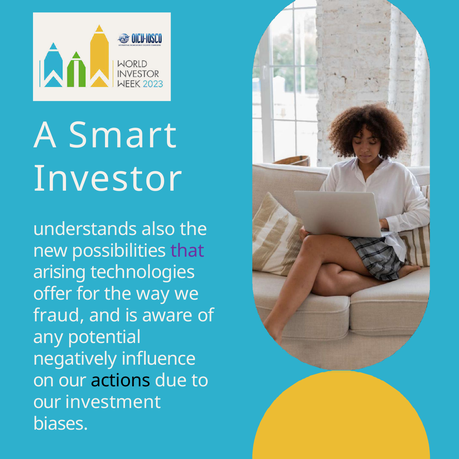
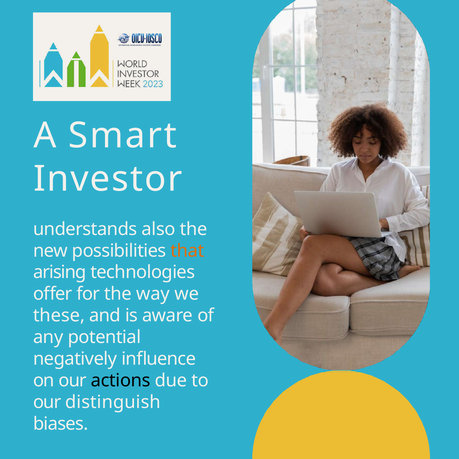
that colour: purple -> orange
fraud: fraud -> these
investment: investment -> distinguish
